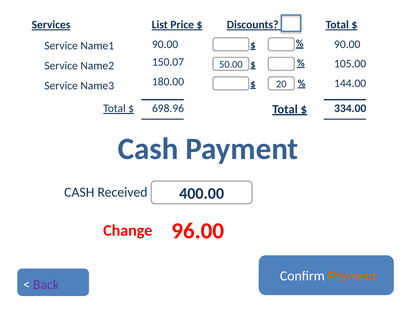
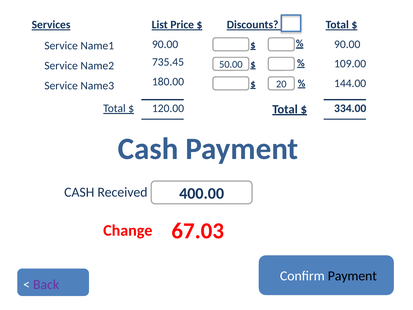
150.07: 150.07 -> 735.45
105.00: 105.00 -> 109.00
698.96: 698.96 -> 120.00
96.00: 96.00 -> 67.03
Payment at (352, 276) colour: orange -> black
